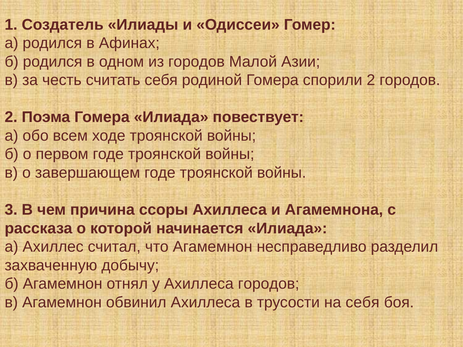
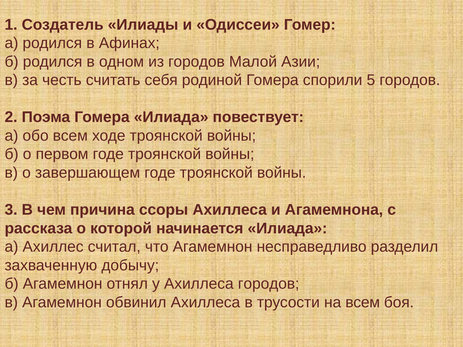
спорили 2: 2 -> 5
на себя: себя -> всем
